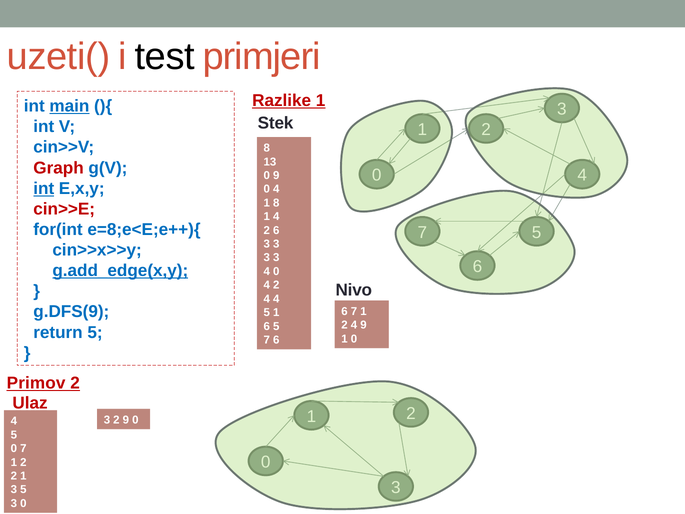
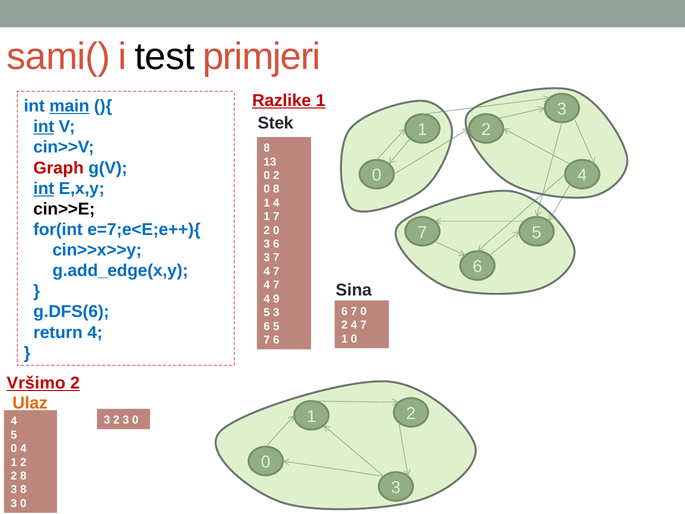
uzeti(: uzeti( -> sami(
int at (44, 127) underline: none -> present
9 at (276, 175): 9 -> 2
4 at (276, 189): 4 -> 8
1 8: 8 -> 4
cin>>E colour: red -> black
1 4: 4 -> 7
e=8;e<E;e++){: e=8;e<E;e++){ -> e=7;e<E;e++){
6 at (276, 230): 6 -> 0
3 at (276, 244): 3 -> 6
3 at (276, 258): 3 -> 7
g.add_edge(x,y underline: present -> none
0 at (276, 271): 0 -> 7
2 at (276, 285): 2 -> 7
Nivo: Nivo -> Sina
4 4: 4 -> 9
g.DFS(9: g.DFS(9 -> g.DFS(6
6 7 1: 1 -> 0
5 1: 1 -> 3
2 4 9: 9 -> 7
return 5: 5 -> 4
Primov: Primov -> Vršimo
Ulaz colour: red -> orange
3 2 9: 9 -> 3
0 7: 7 -> 4
2 1: 1 -> 8
3 5: 5 -> 8
